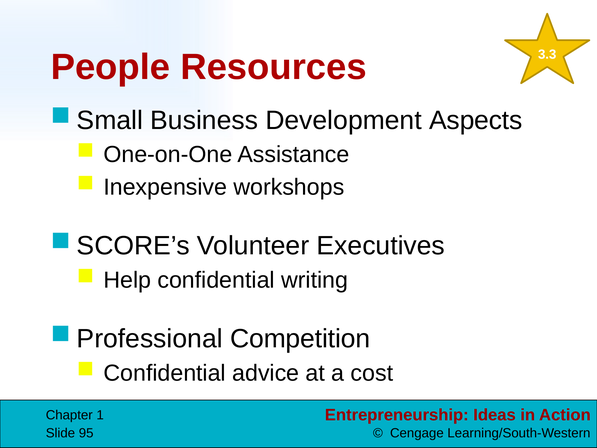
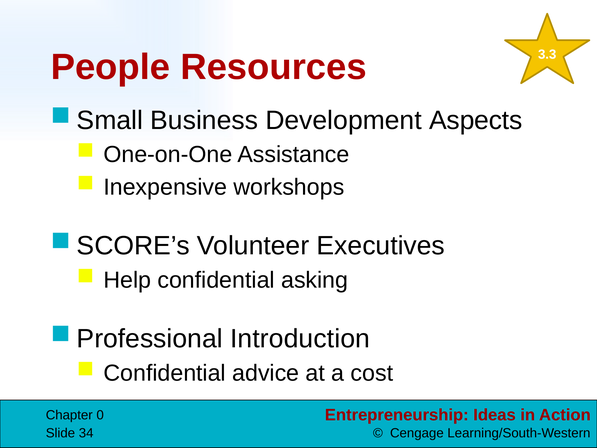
writing: writing -> asking
Competition: Competition -> Introduction
1: 1 -> 0
95: 95 -> 34
